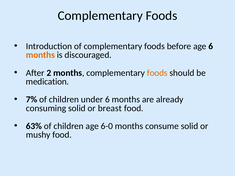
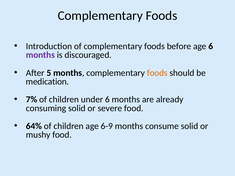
months at (40, 55) colour: orange -> purple
2: 2 -> 5
breast: breast -> severe
63%: 63% -> 64%
6-0: 6-0 -> 6-9
